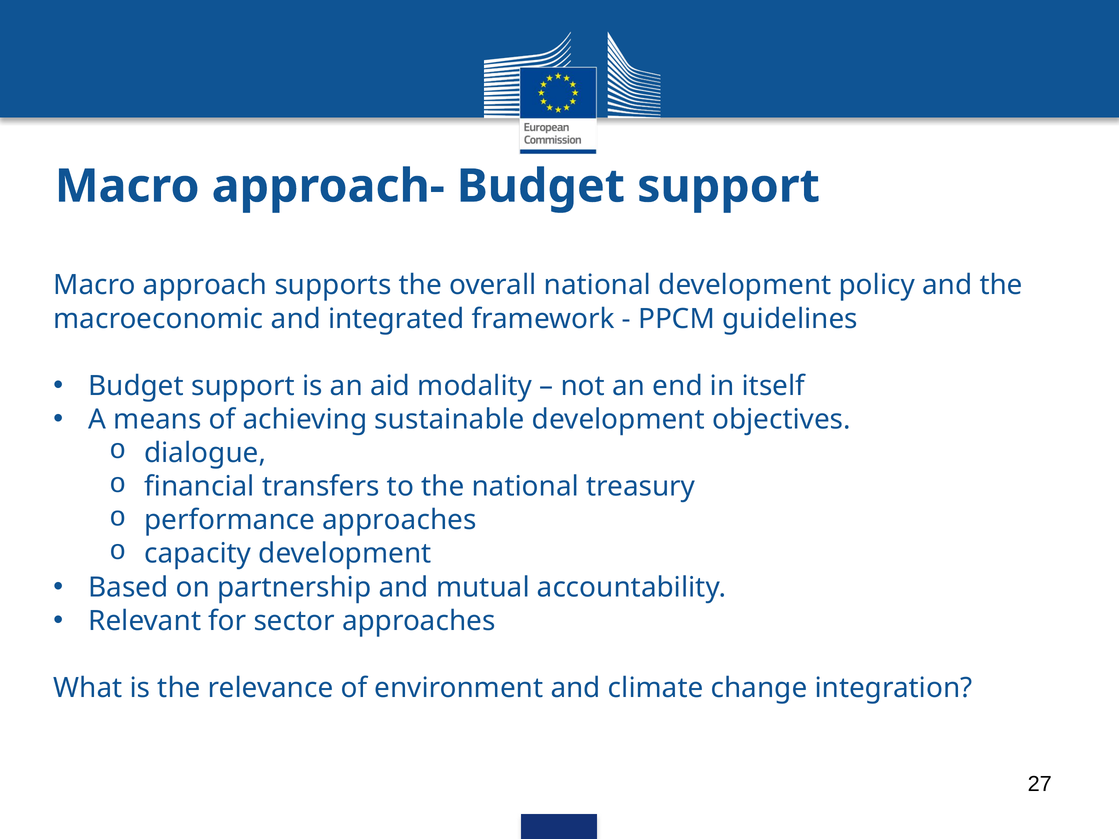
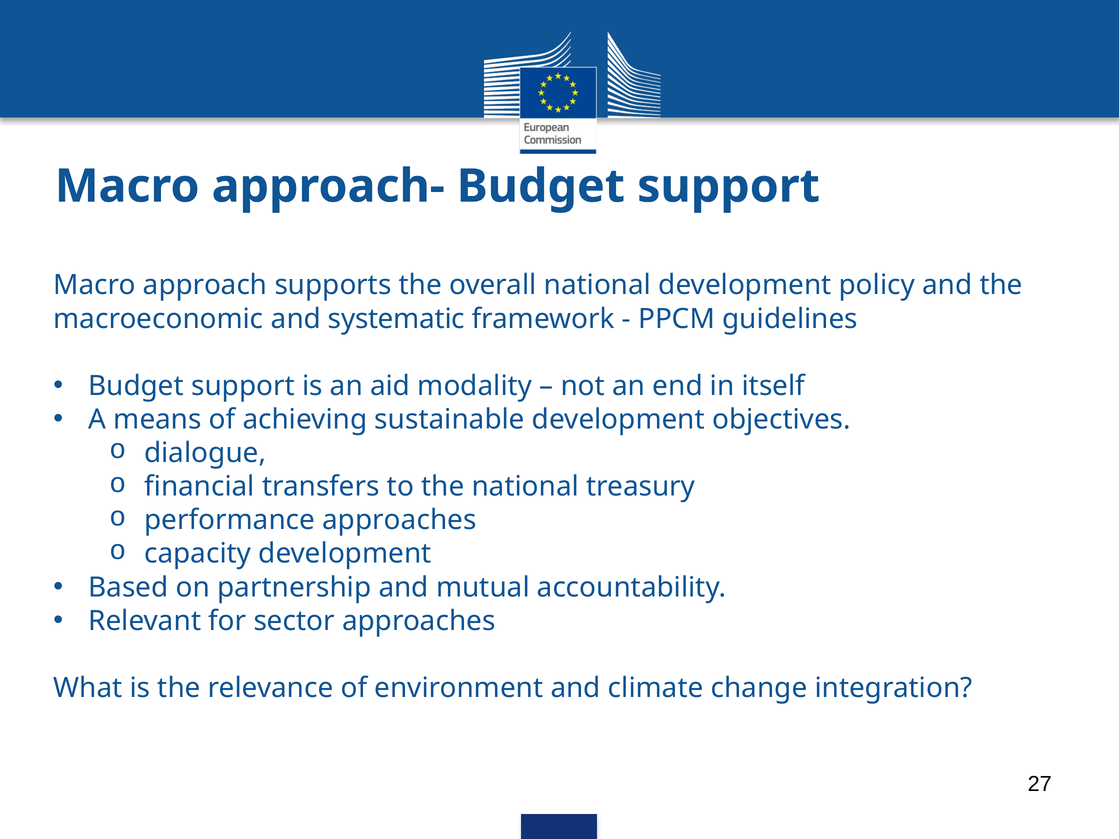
integrated: integrated -> systematic
